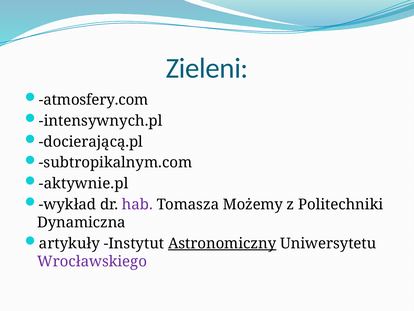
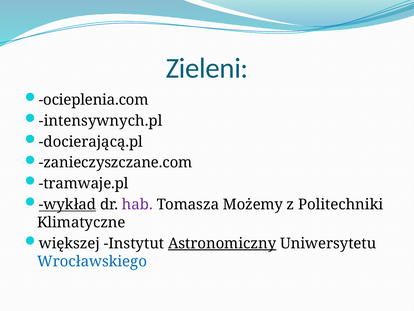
atmosfery.com: atmosfery.com -> ocieplenia.com
subtropikalnym.com: subtropikalnym.com -> zanieczyszczane.com
aktywnie.pl: aktywnie.pl -> tramwaje.pl
wykład underline: none -> present
Dynamiczna: Dynamiczna -> Klimatyczne
artykuły: artykuły -> większej
Wrocławskiego colour: purple -> blue
